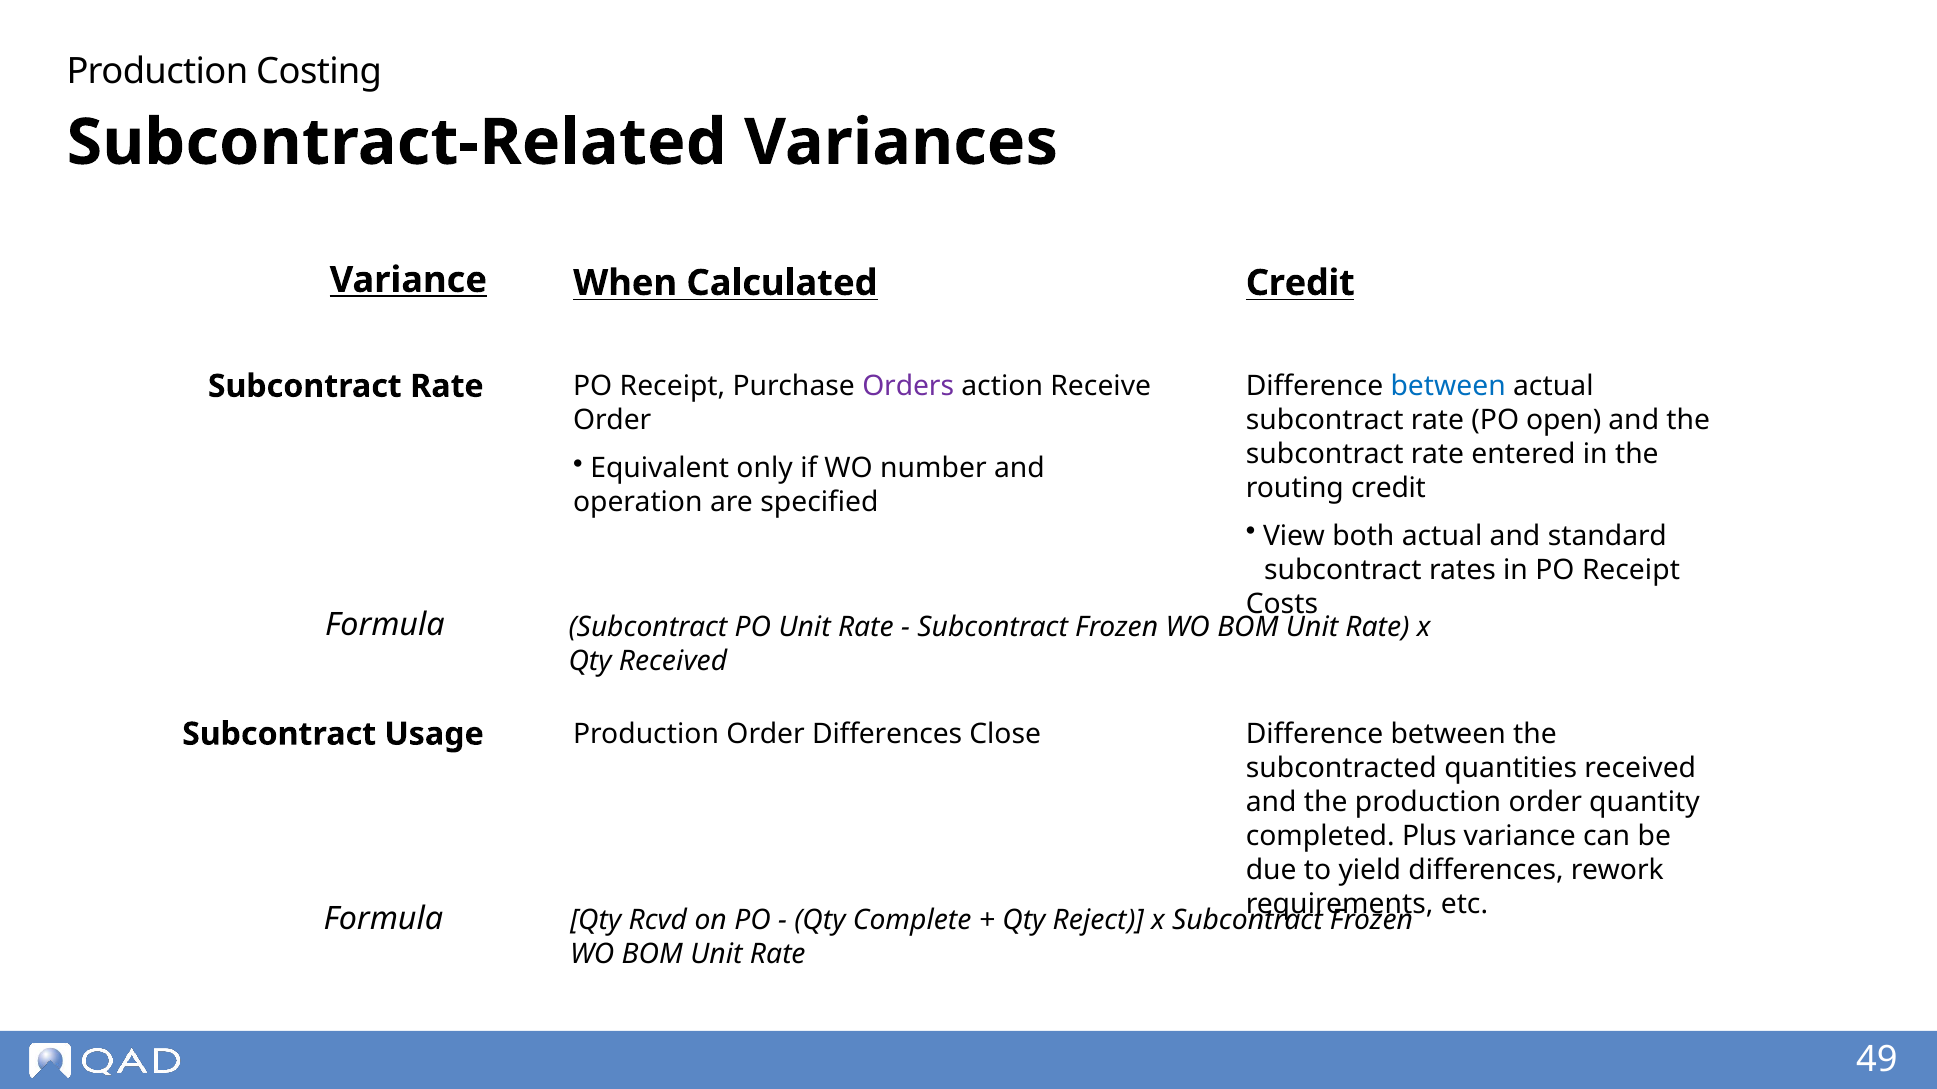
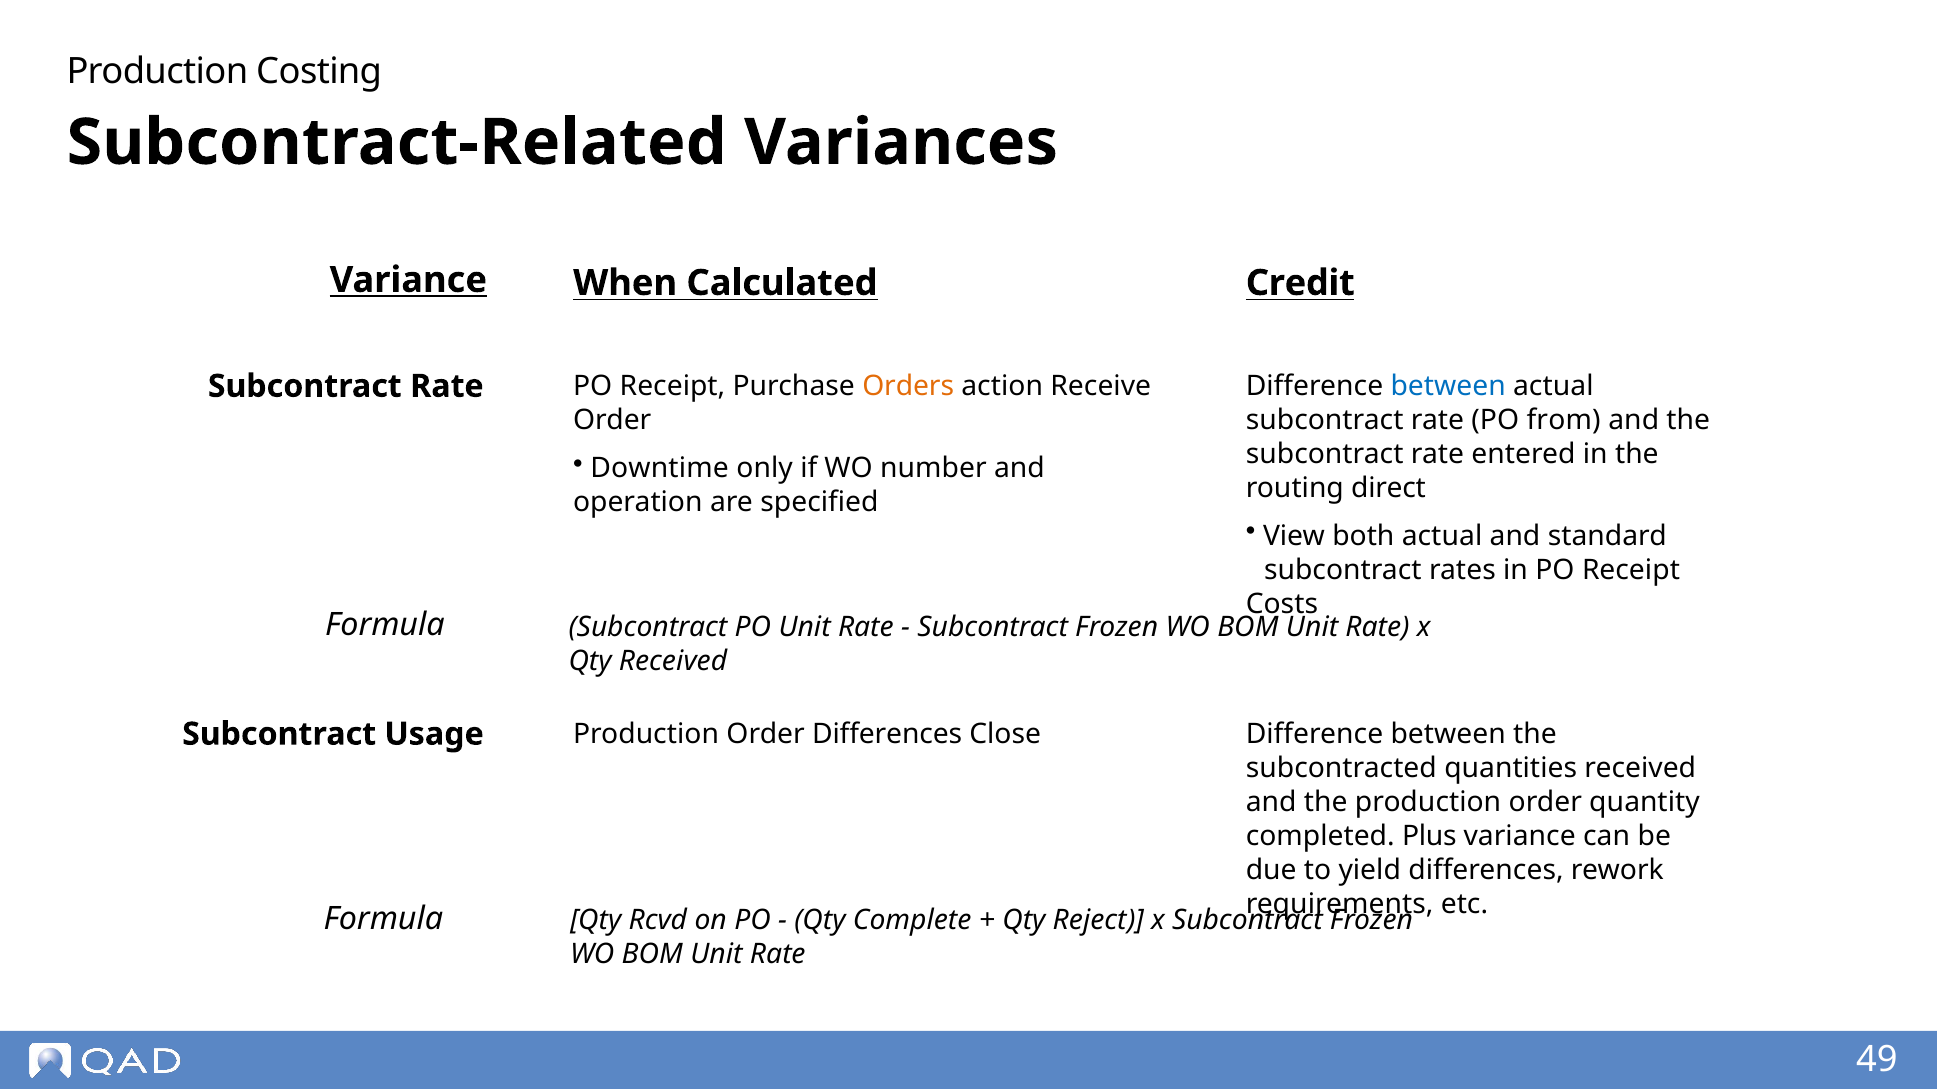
Orders colour: purple -> orange
open: open -> from
Equivalent: Equivalent -> Downtime
routing credit: credit -> direct
